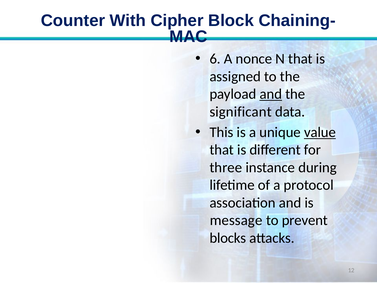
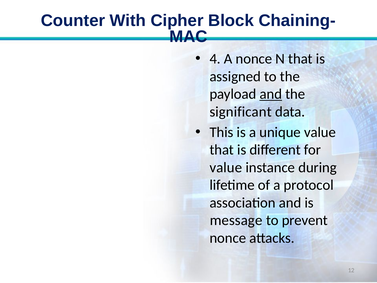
6: 6 -> 4
value at (320, 132) underline: present -> none
three at (226, 167): three -> value
blocks at (228, 238): blocks -> nonce
